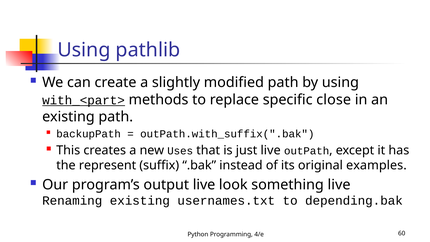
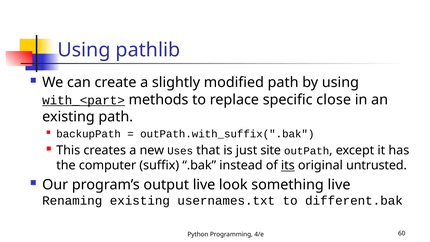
just live: live -> site
represent: represent -> computer
its underline: none -> present
examples: examples -> untrusted
depending.bak: depending.bak -> different.bak
